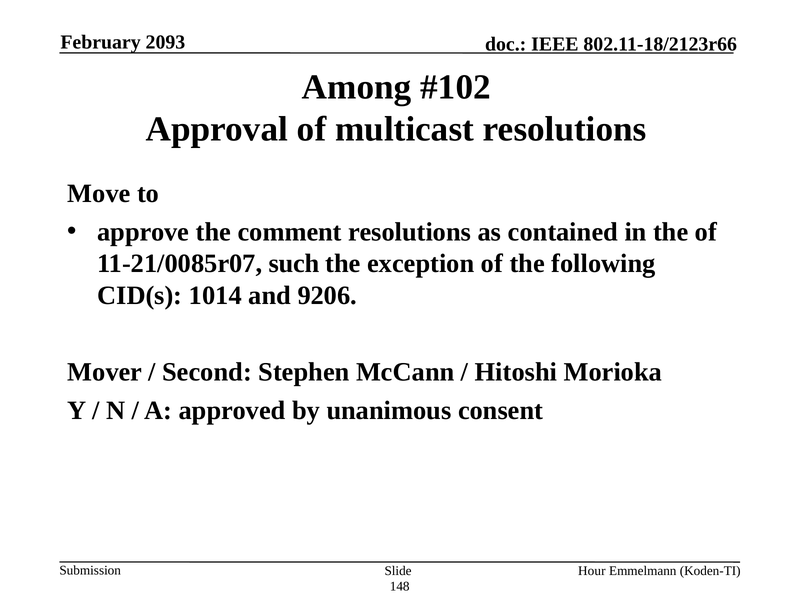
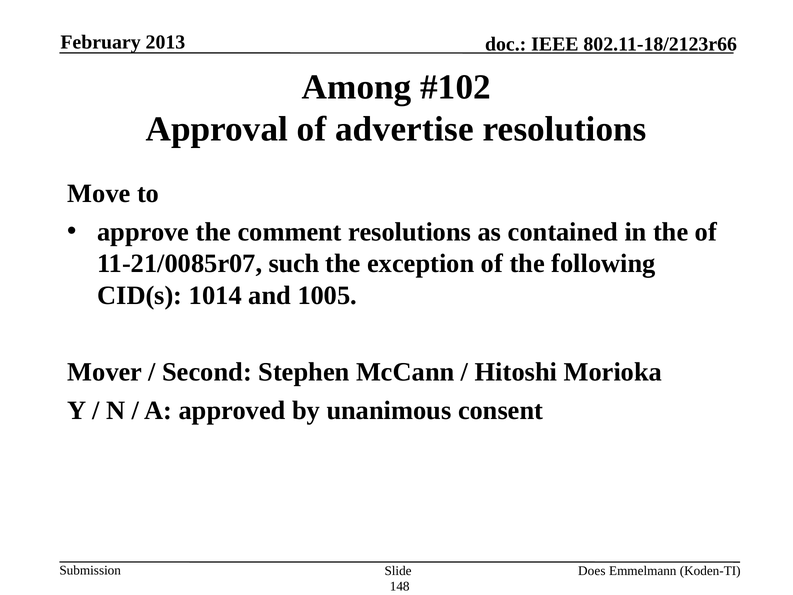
2093: 2093 -> 2013
multicast: multicast -> advertise
9206: 9206 -> 1005
Hour: Hour -> Does
